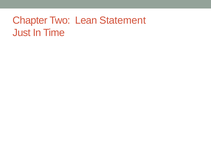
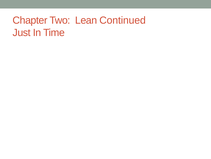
Statement: Statement -> Continued
